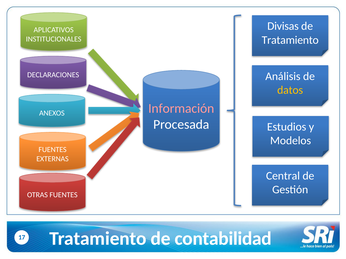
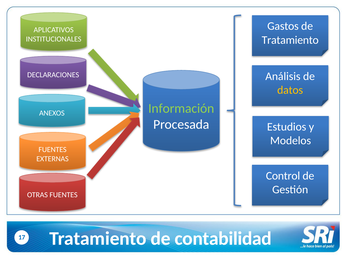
Divisas: Divisas -> Gastos
Información colour: pink -> light green
Central: Central -> Control
